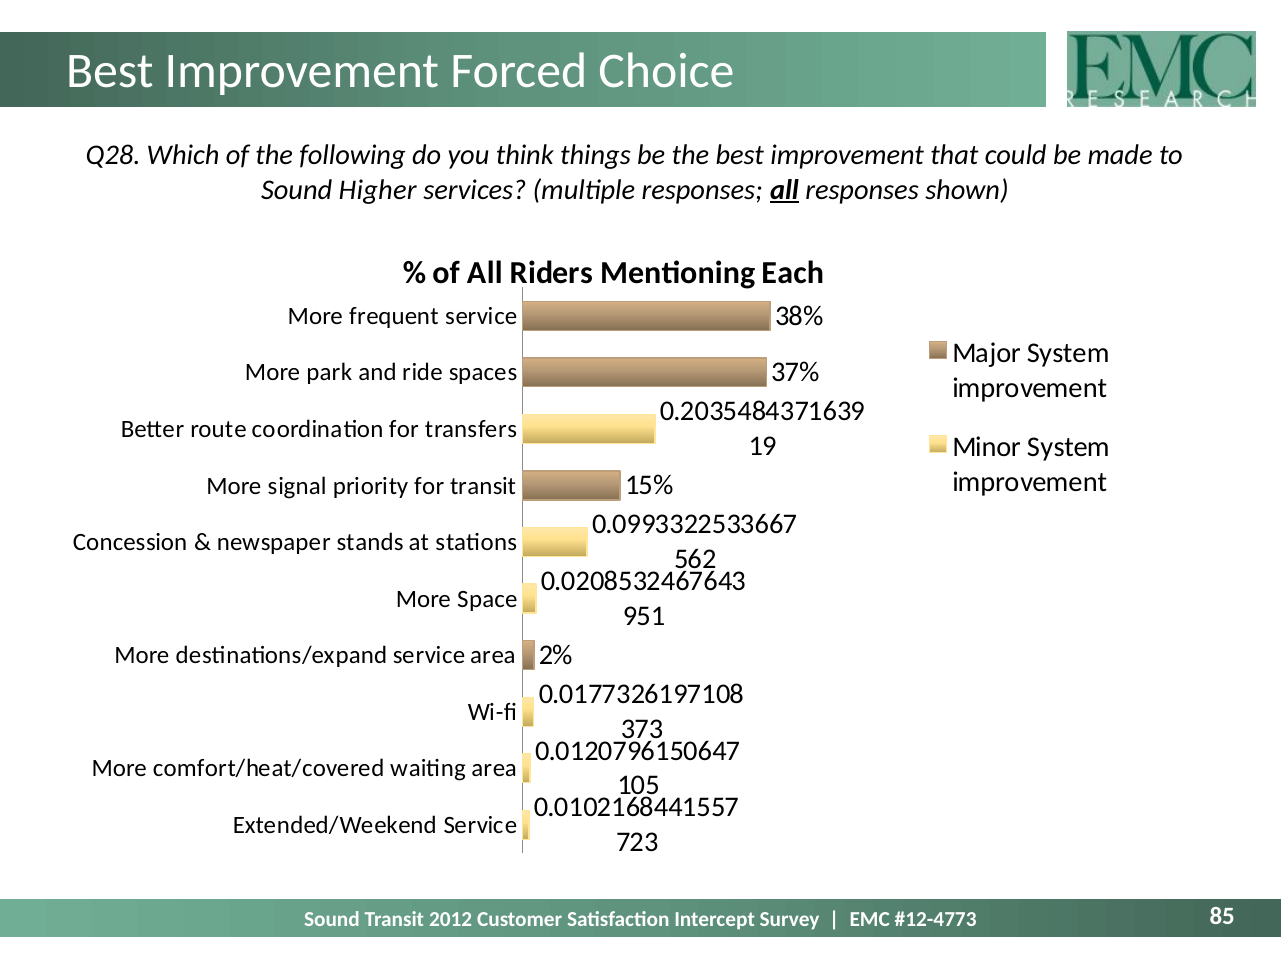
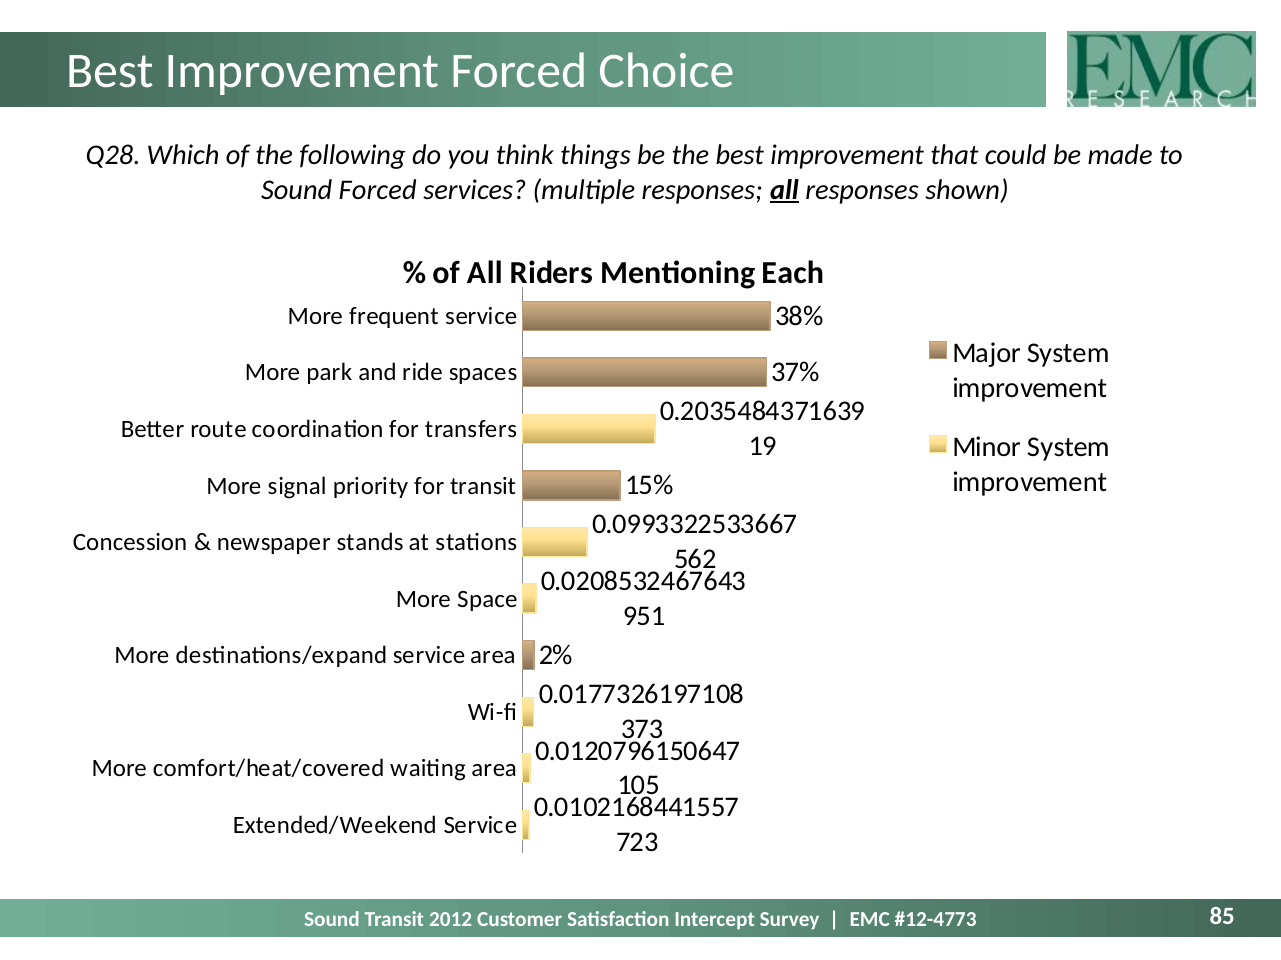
Sound Higher: Higher -> Forced
